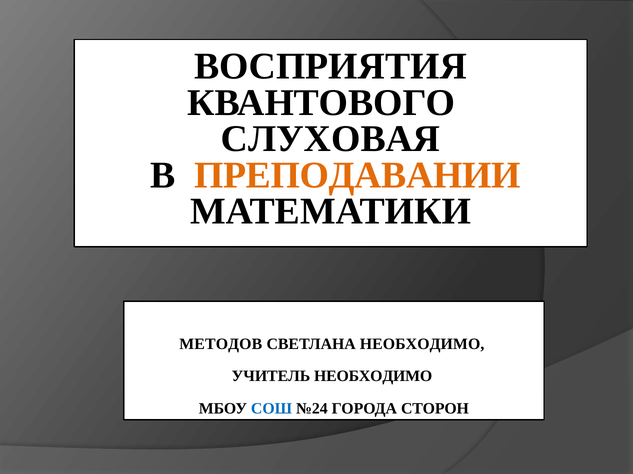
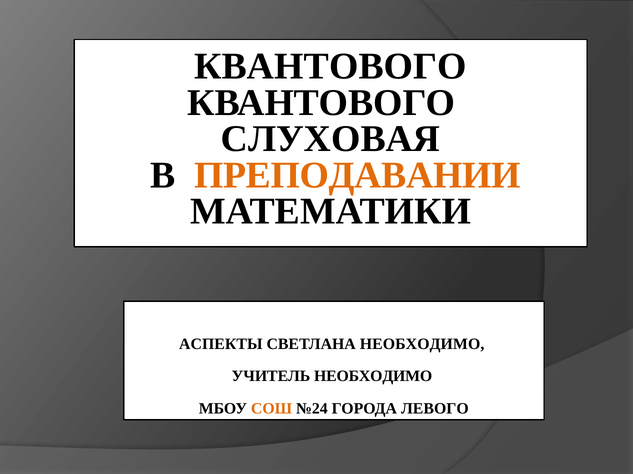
ВОСПРИЯТИЯ at (331, 66): ВОСПРИЯТИЯ -> КВАНТОВОГО
МЕТОДОВ: МЕТОДОВ -> АСПЕКТЫ
СОШ colour: blue -> orange
СТОРОН: СТОРОН -> ЛЕВОГО
